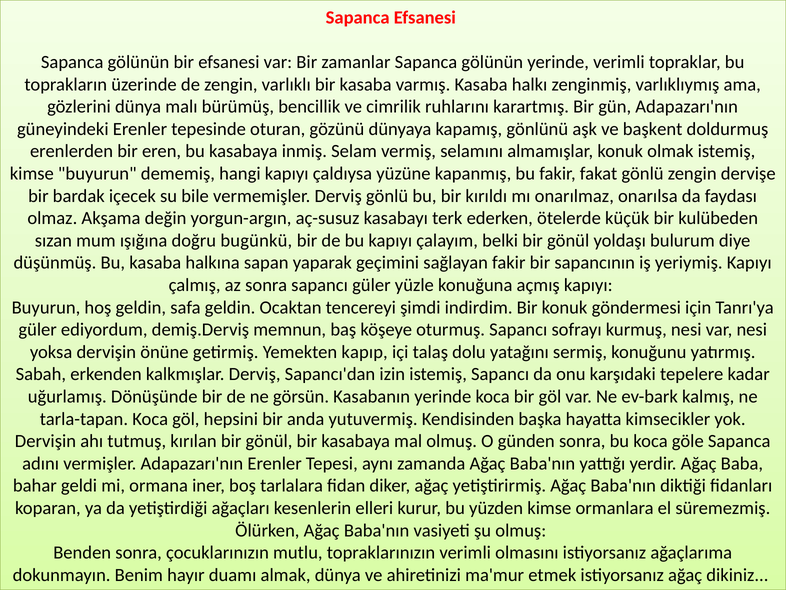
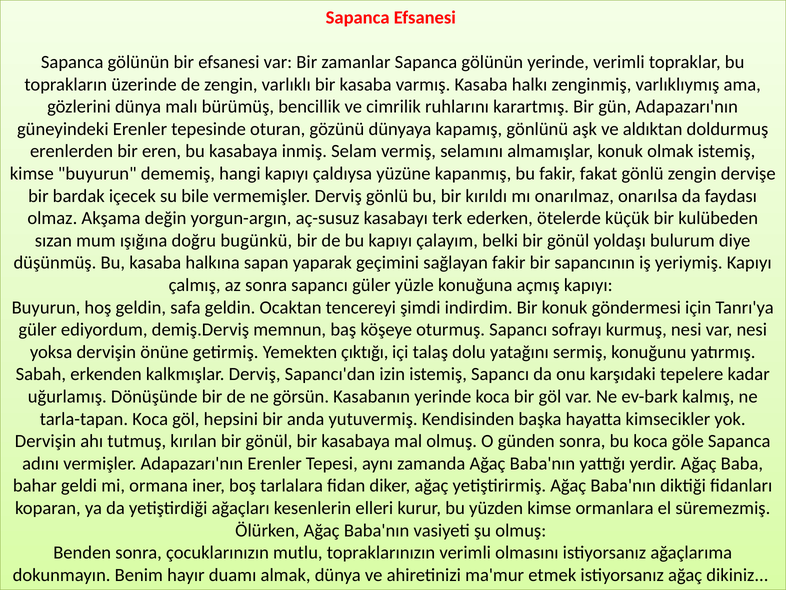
başkent: başkent -> aldıktan
kapıp: kapıp -> çıktığı
